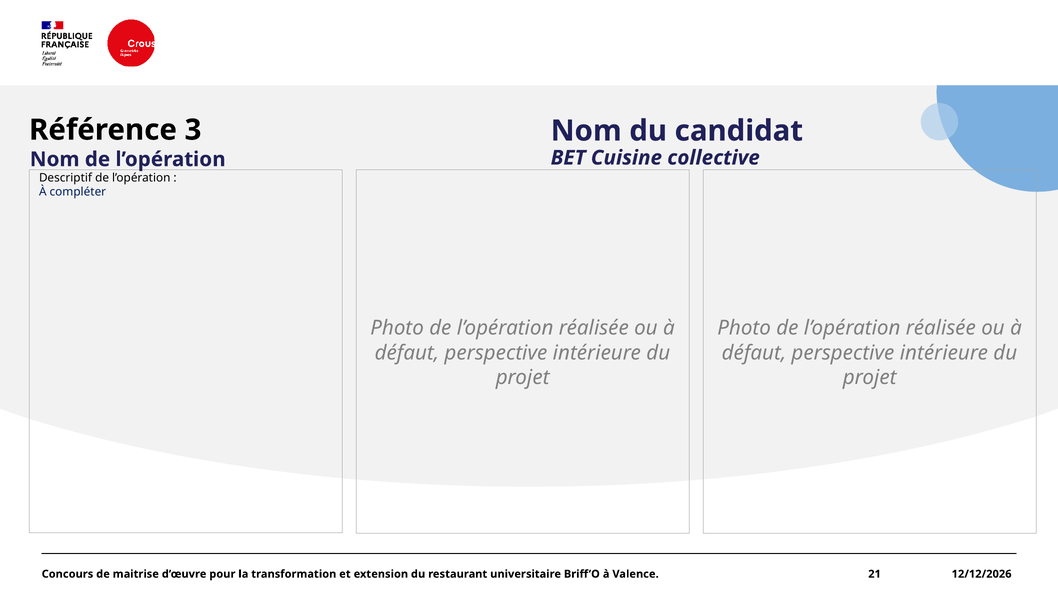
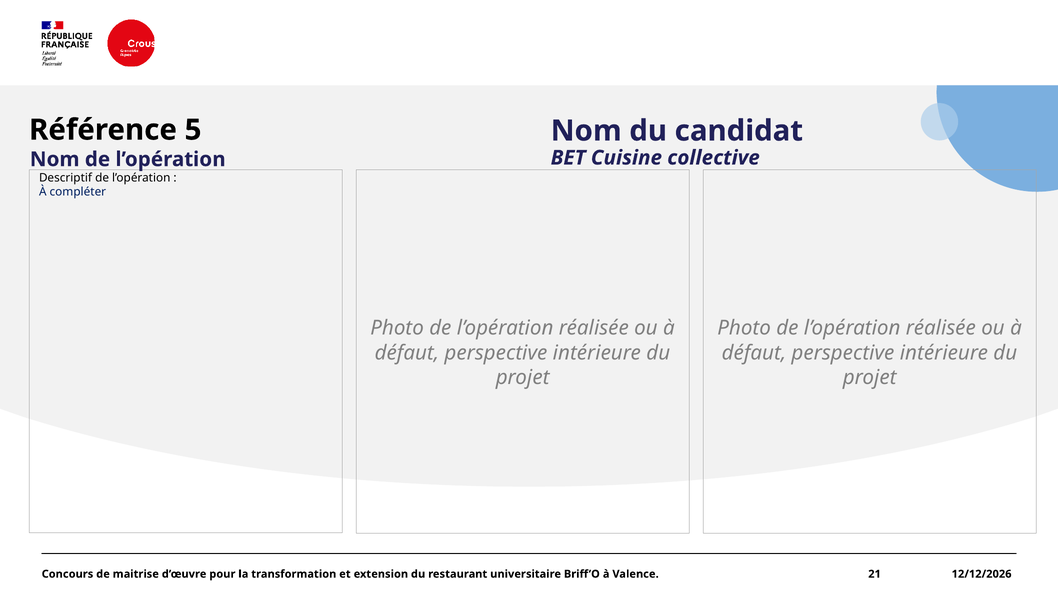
3: 3 -> 5
